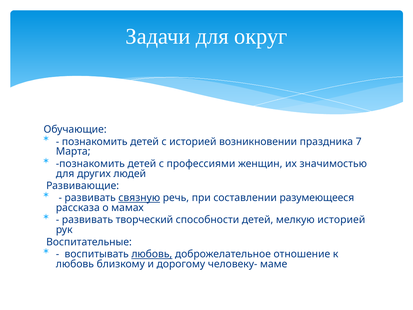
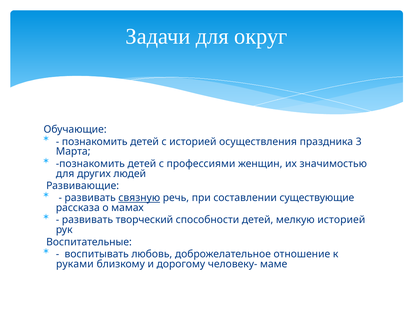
возникновении: возникновении -> осуществления
7: 7 -> 3
разумеющееся: разумеющееся -> существующие
любовь at (152, 254) underline: present -> none
любовь at (75, 264): любовь -> руками
